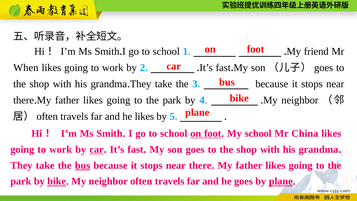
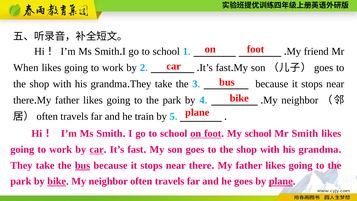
he likes: likes -> train
Mr China: China -> Smith
